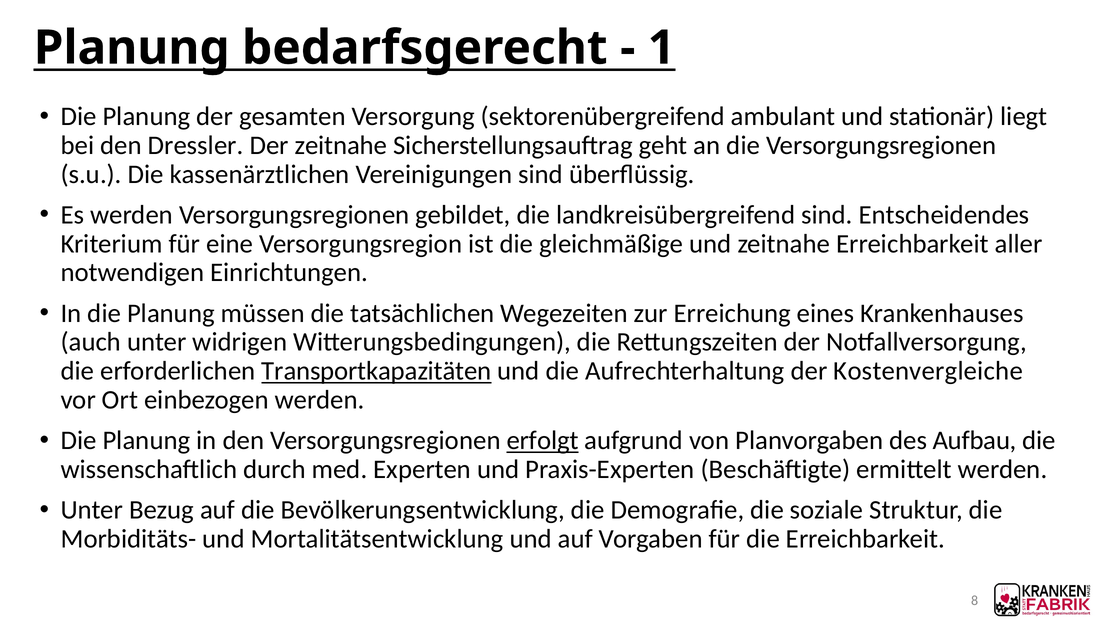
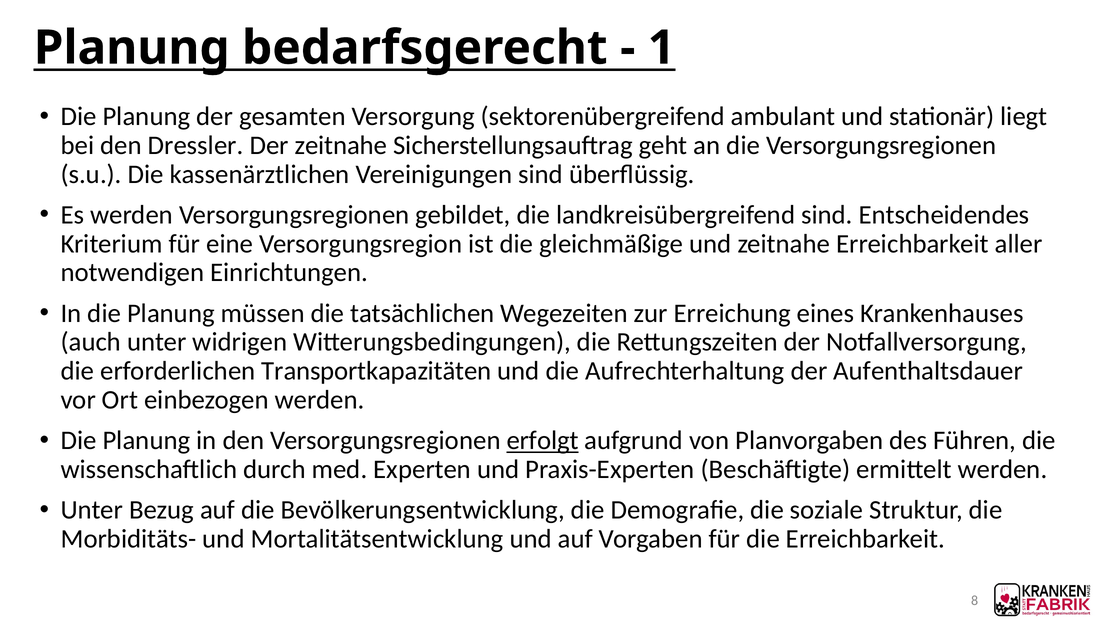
Transportkapazitäten underline: present -> none
Kostenvergleiche: Kostenvergleiche -> Aufenthaltsdauer
Aufbau: Aufbau -> Führen
